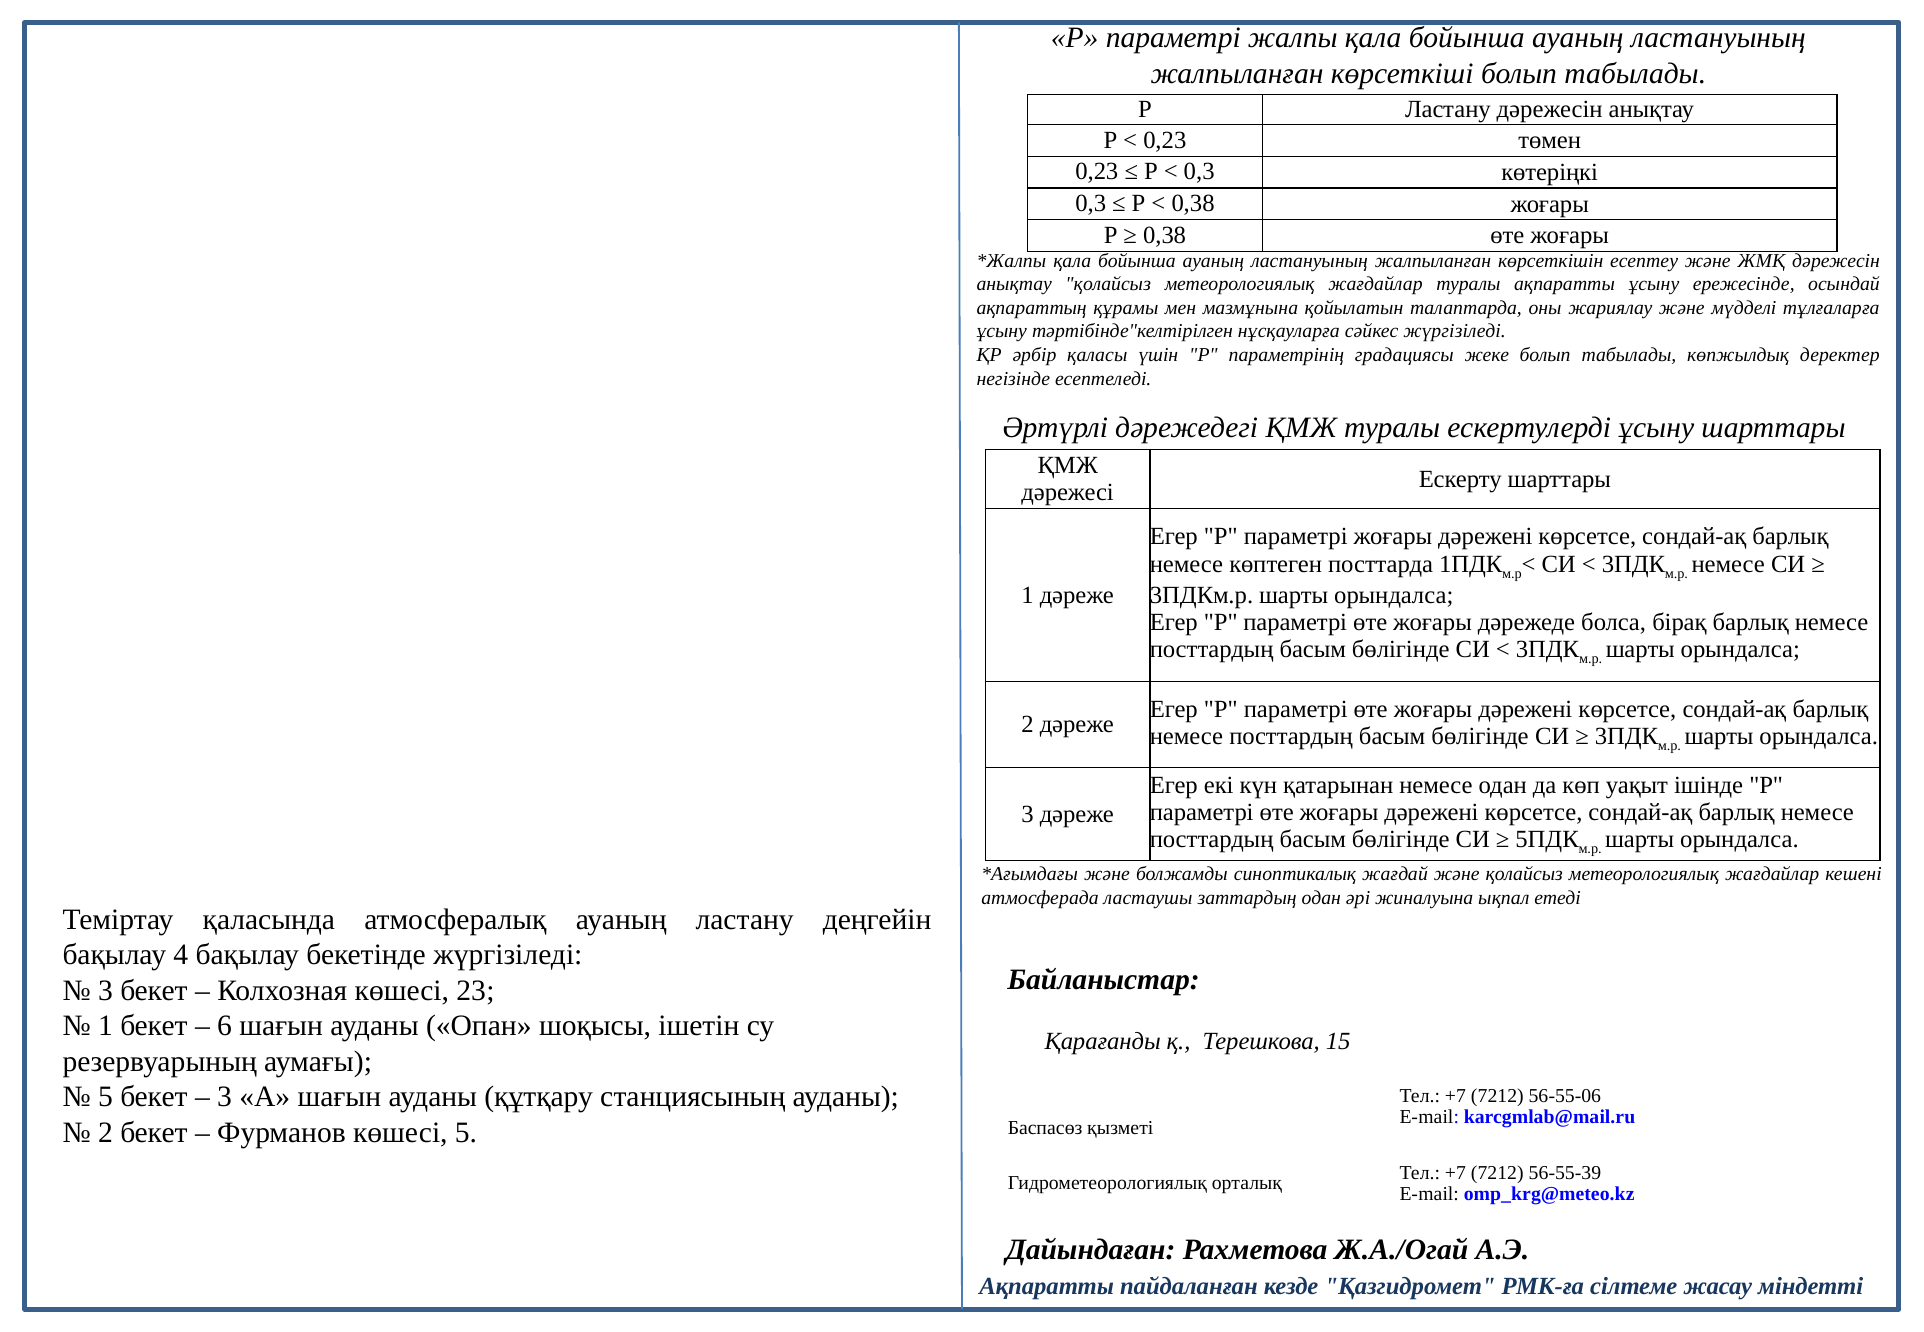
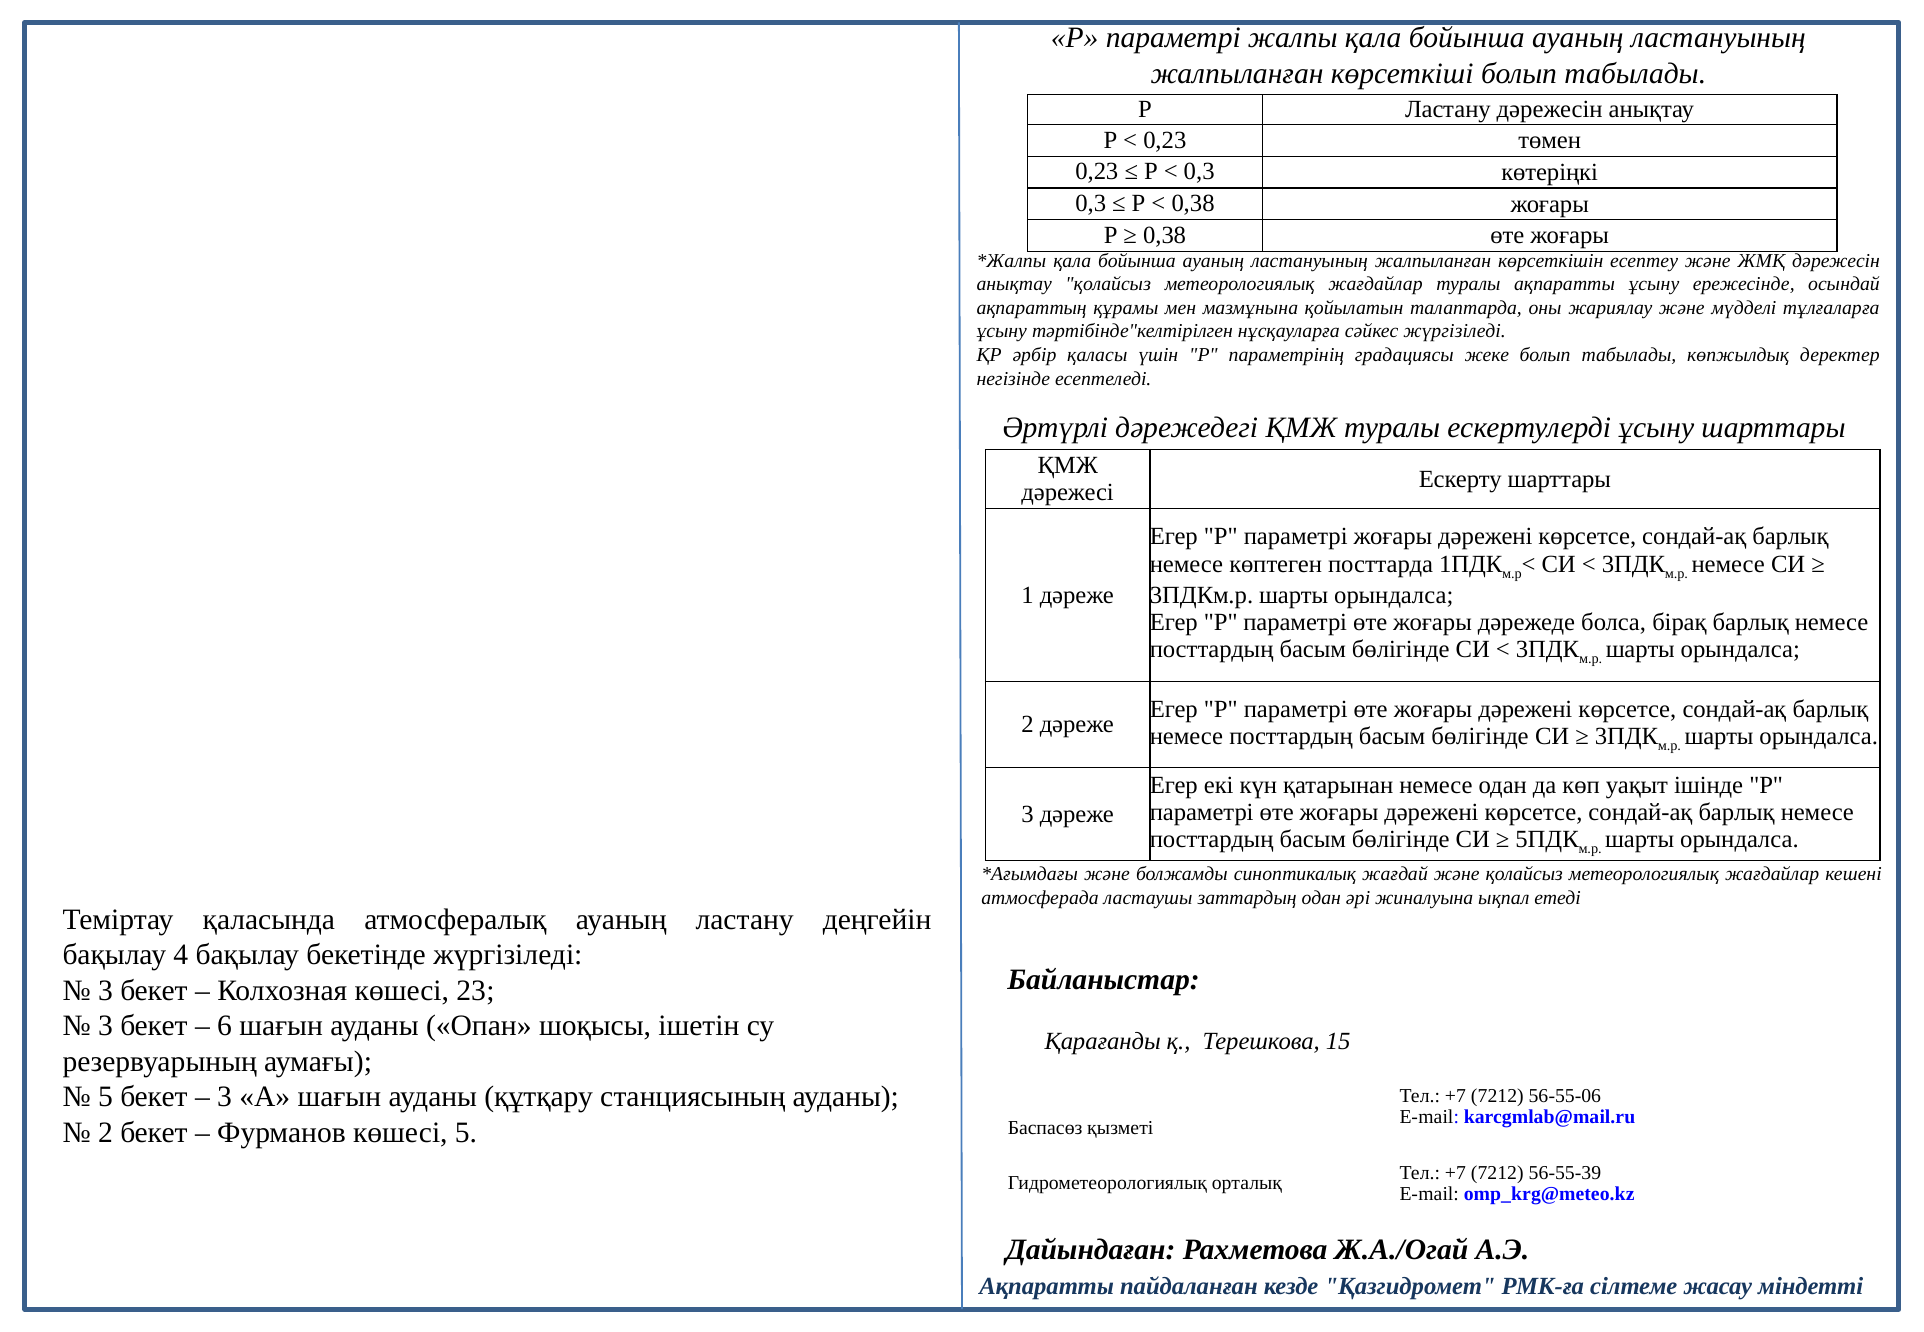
1 at (105, 1026): 1 -> 3
